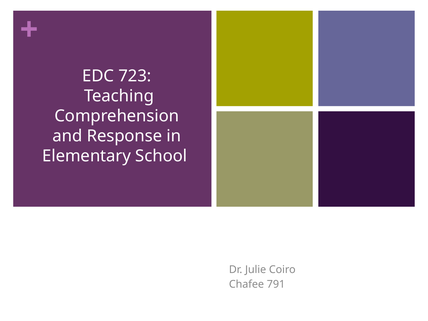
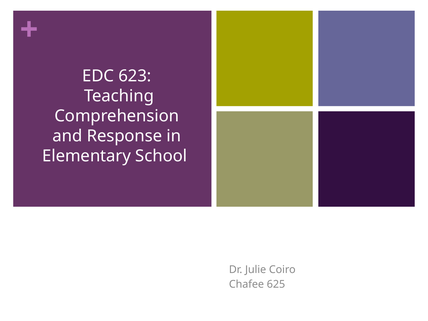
723: 723 -> 623
791: 791 -> 625
